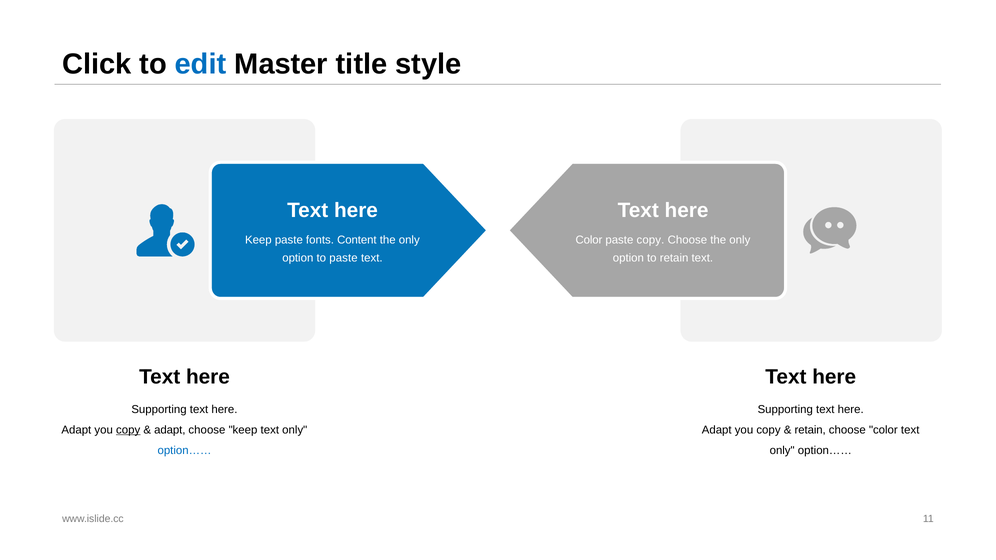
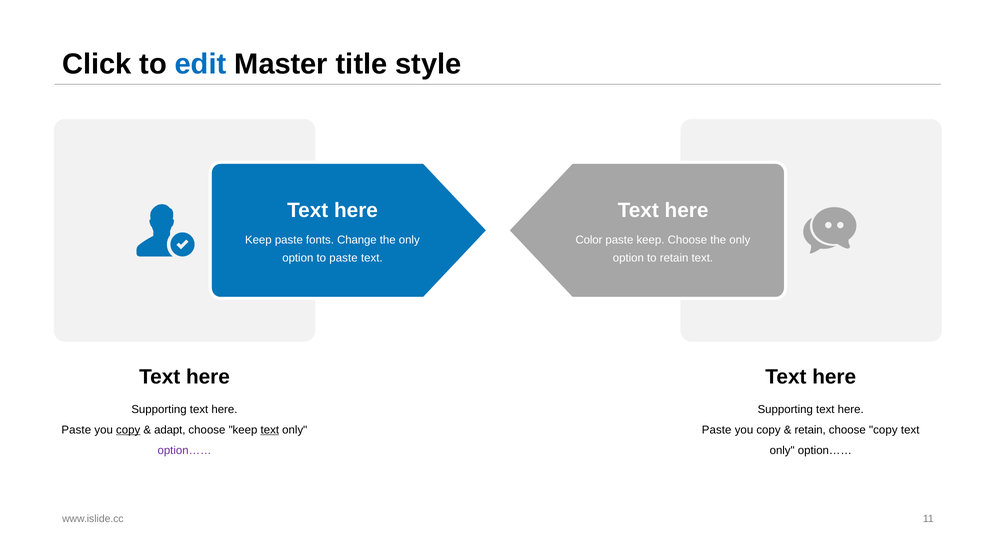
Content: Content -> Change
paste copy: copy -> keep
Adapt at (76, 430): Adapt -> Paste
text at (270, 430) underline: none -> present
Adapt at (717, 430): Adapt -> Paste
choose color: color -> copy
option…… at (185, 451) colour: blue -> purple
